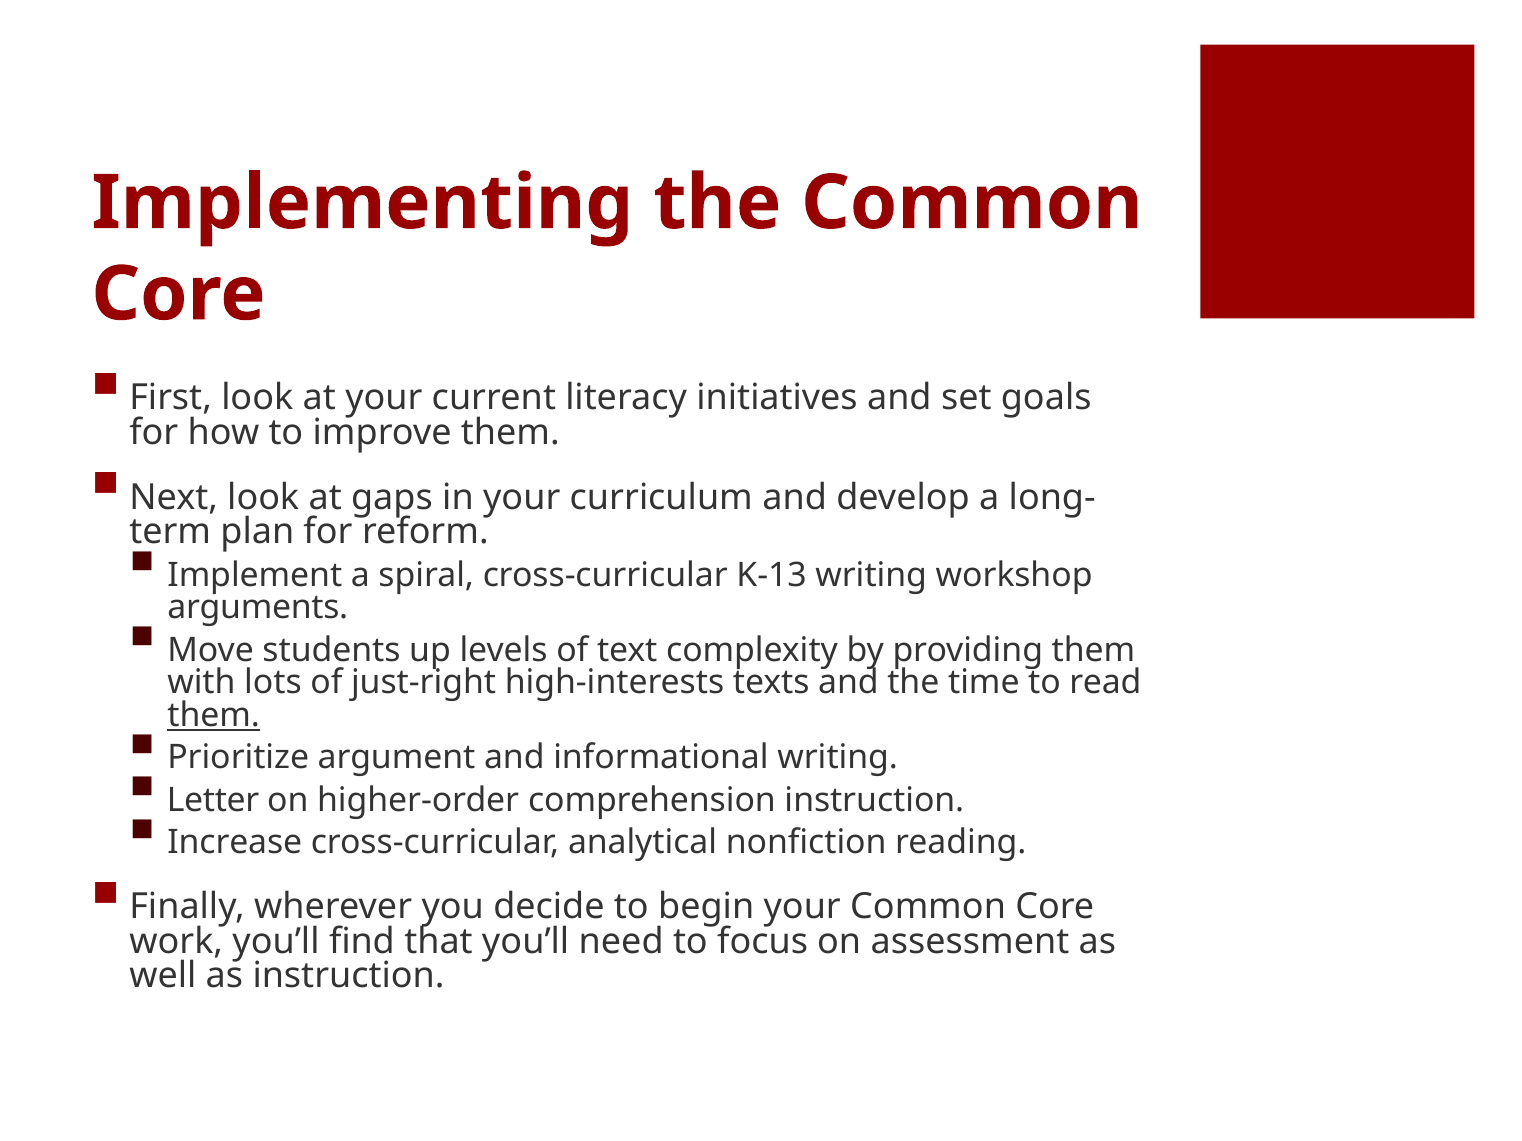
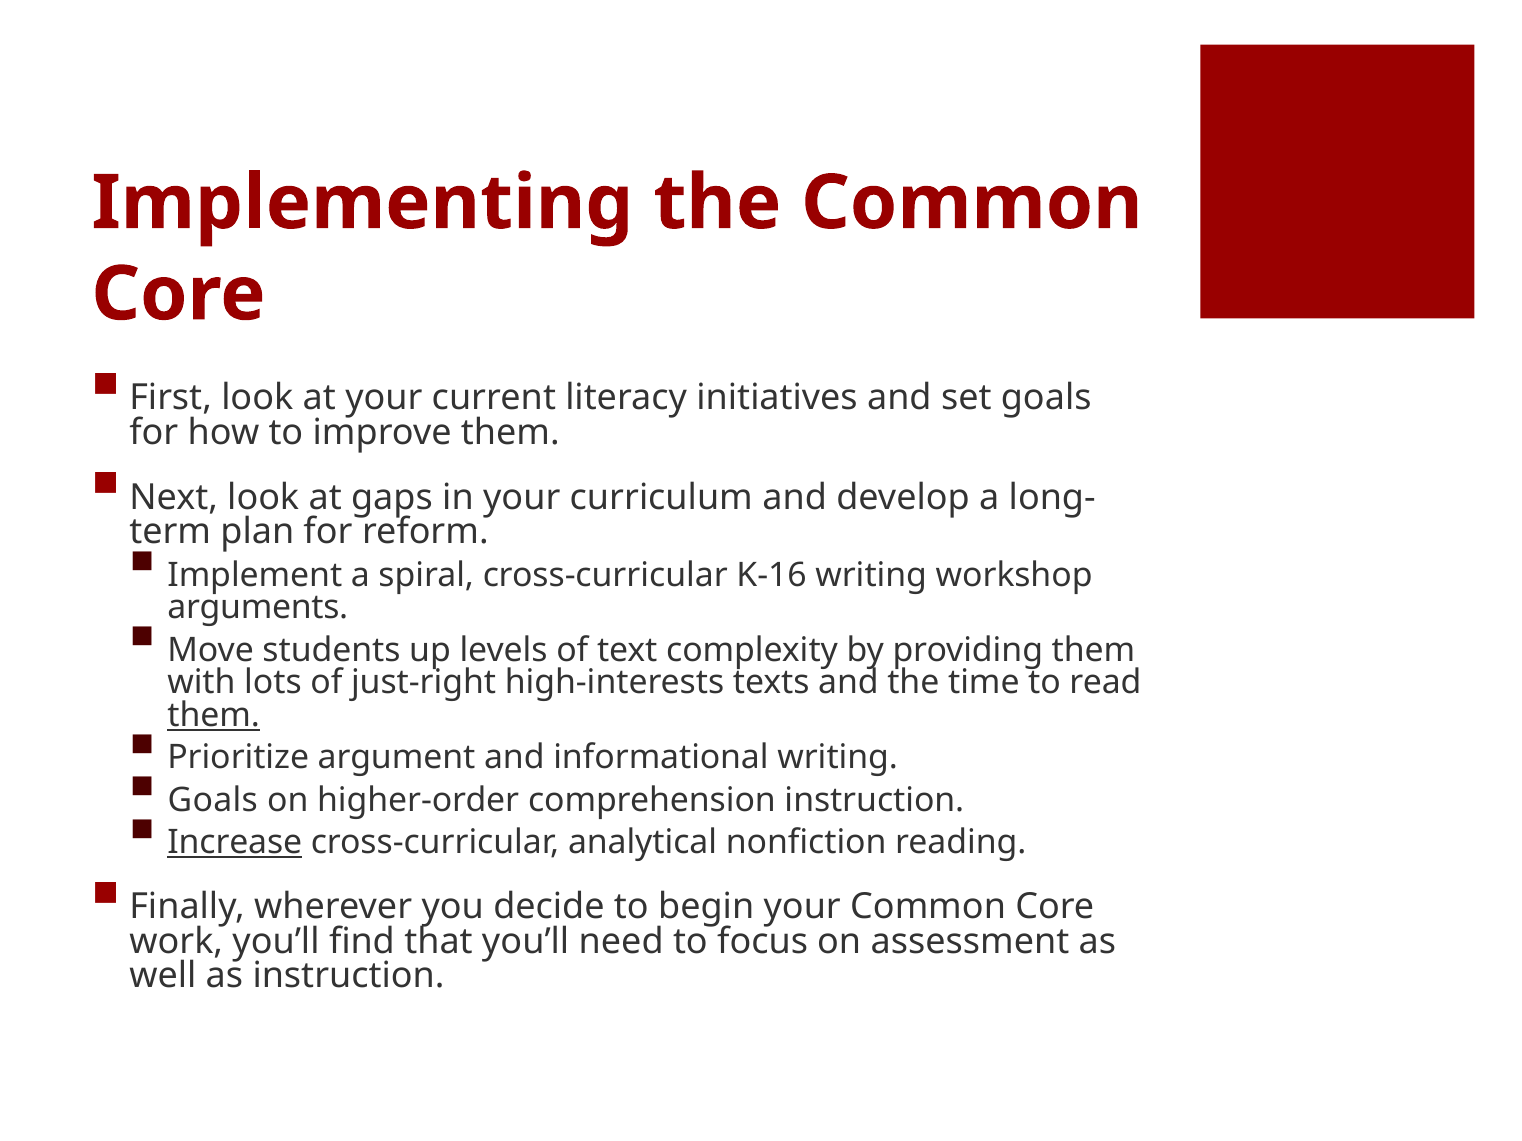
K-13: K-13 -> K-16
Letter at (213, 801): Letter -> Goals
Increase underline: none -> present
